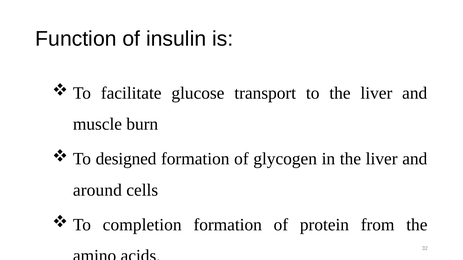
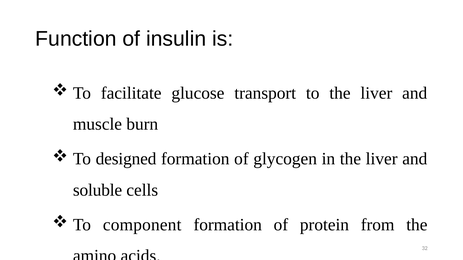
around: around -> soluble
completion: completion -> component
